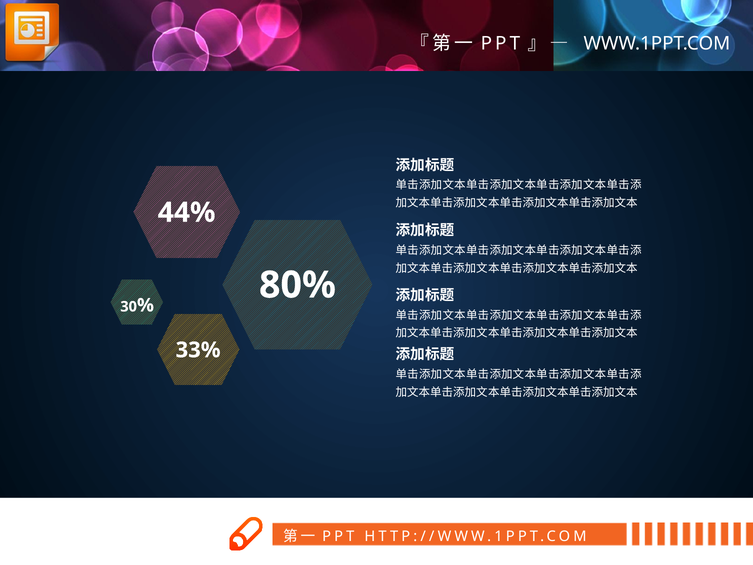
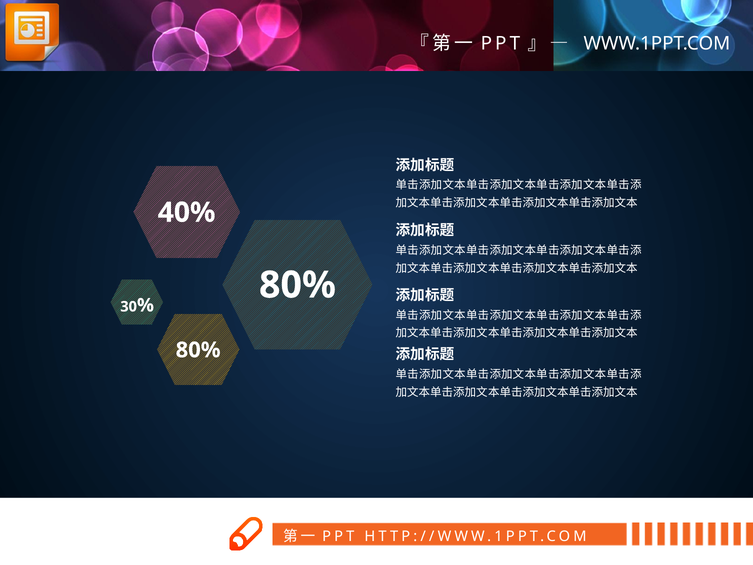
44%: 44% -> 40%
33% at (198, 350): 33% -> 80%
